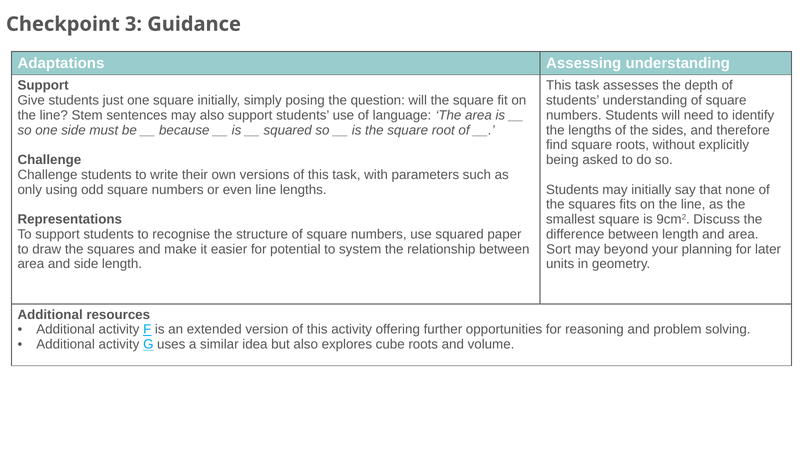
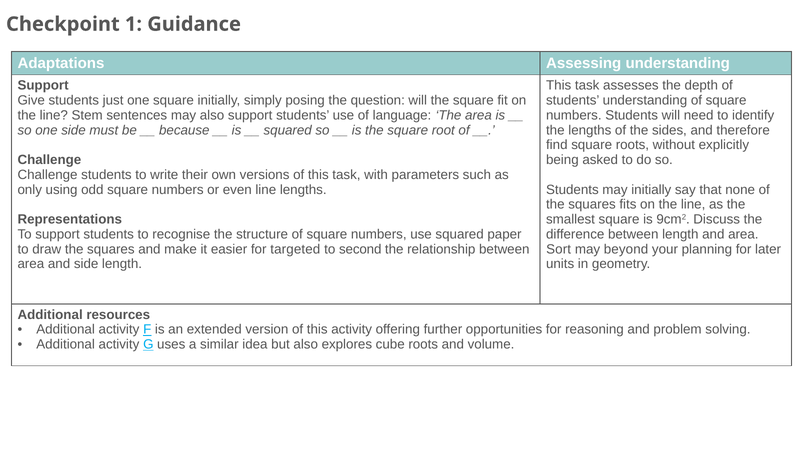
3: 3 -> 1
potential: potential -> targeted
system: system -> second
